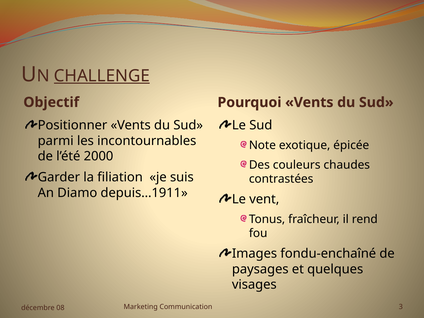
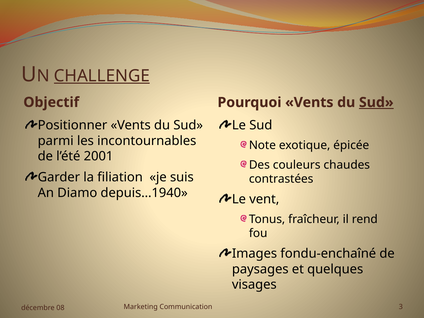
Sud at (376, 102) underline: none -> present
2000: 2000 -> 2001
depuis…1911: depuis…1911 -> depuis…1940
